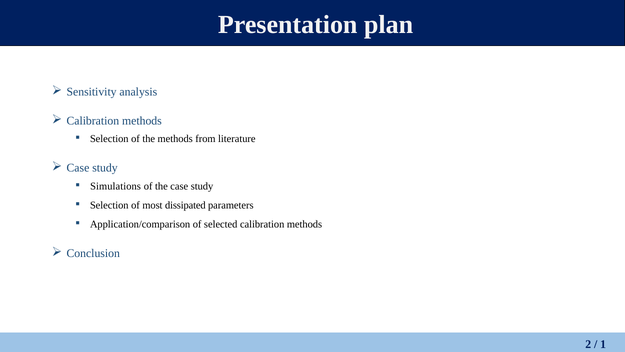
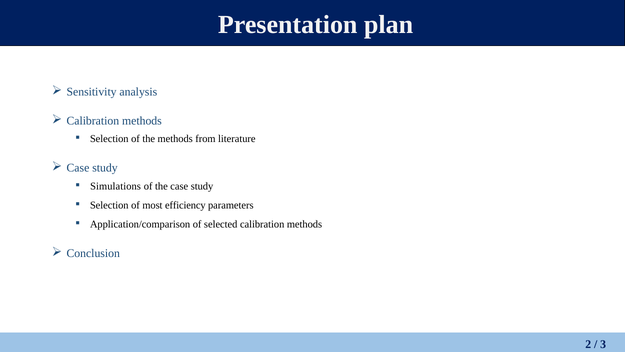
dissipated: dissipated -> efficiency
1: 1 -> 3
